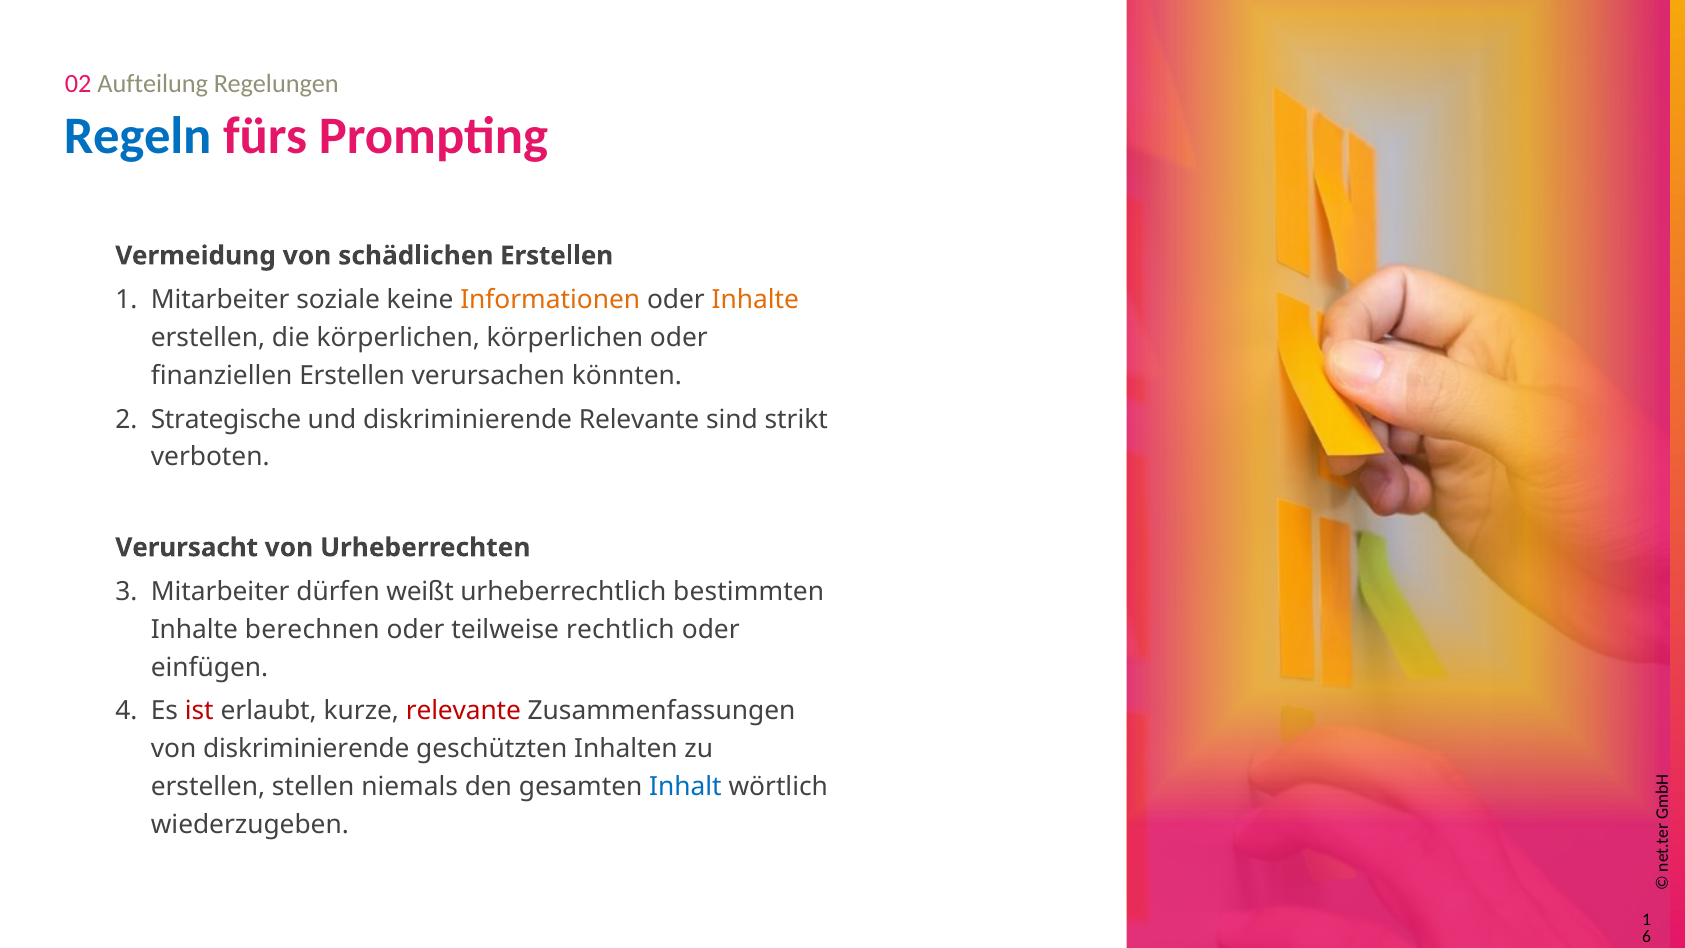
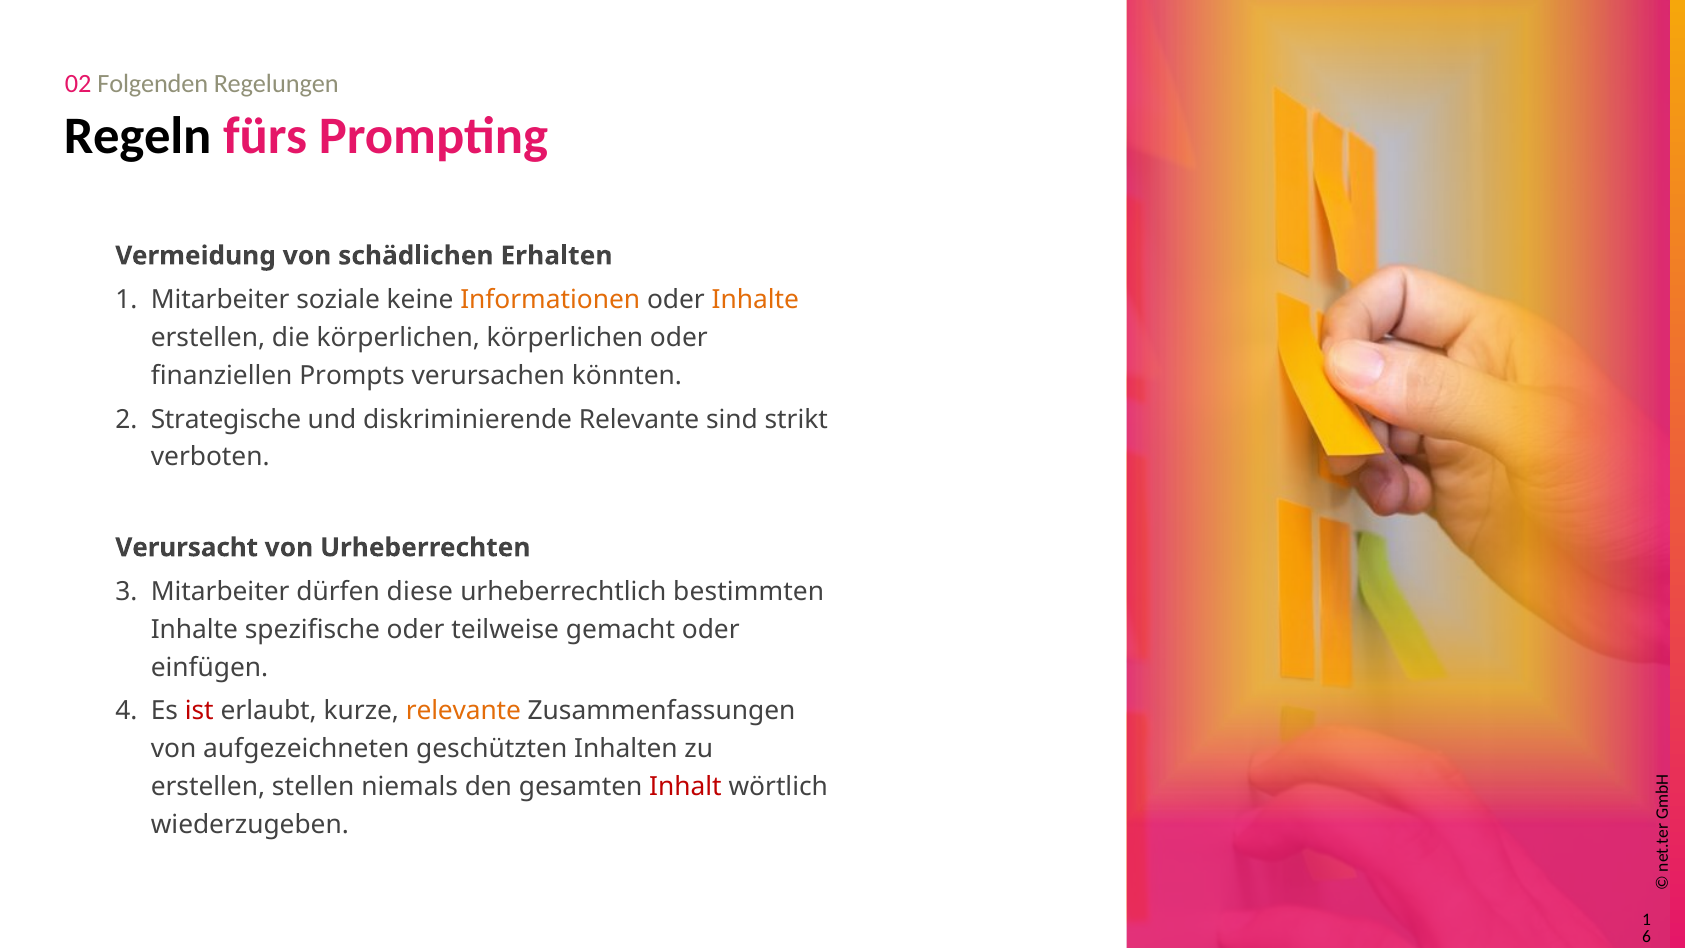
Aufteilung: Aufteilung -> Folgenden
Regeln colour: blue -> black
schädlichen Erstellen: Erstellen -> Erhalten
finanziellen Erstellen: Erstellen -> Prompts
weißt: weißt -> diese
berechnen: berechnen -> spezifische
rechtlich: rechtlich -> gemacht
relevante at (463, 711) colour: red -> orange
von diskriminierende: diskriminierende -> aufgezeichneten
Inhalt colour: blue -> red
